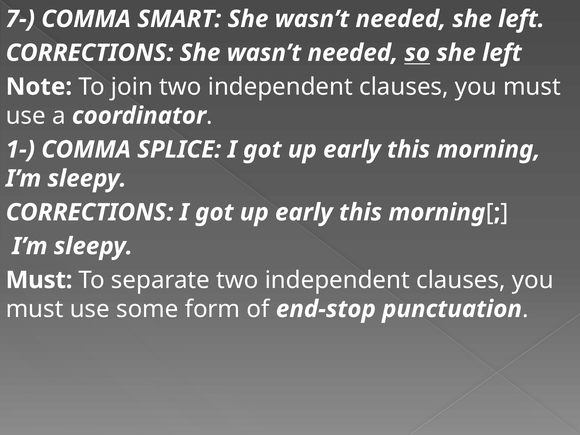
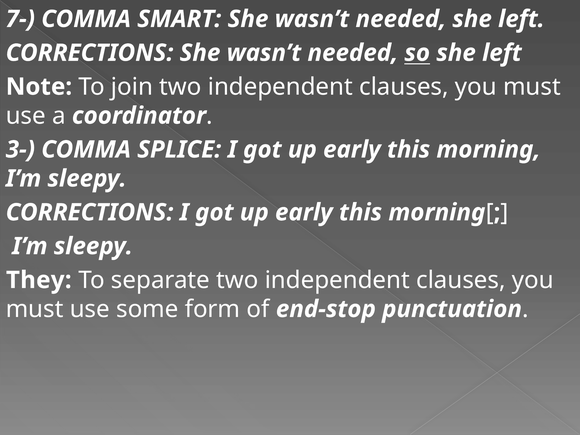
1-: 1- -> 3-
Must at (39, 280): Must -> They
